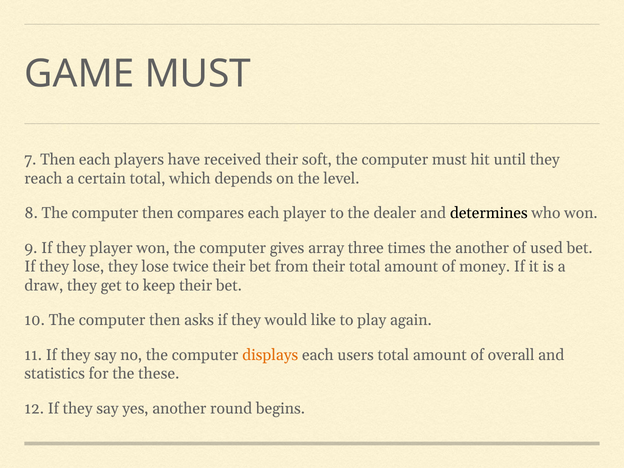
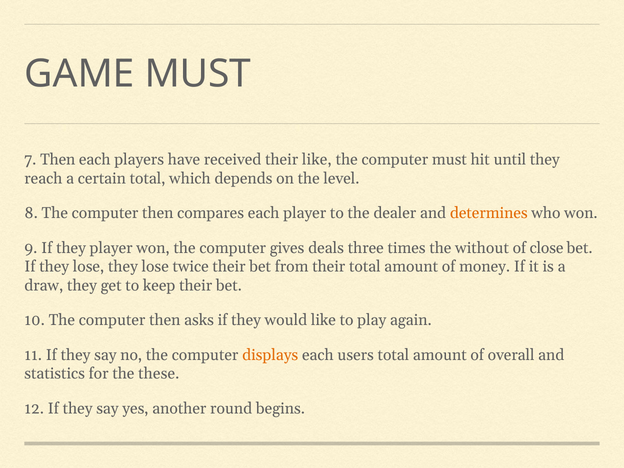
their soft: soft -> like
determines colour: black -> orange
array: array -> deals
the another: another -> without
used: used -> close
